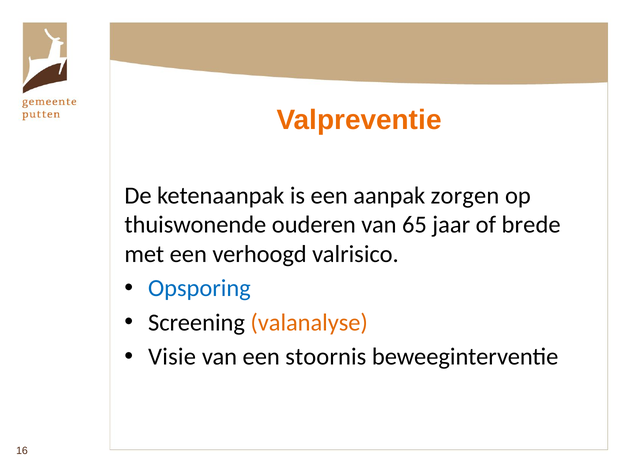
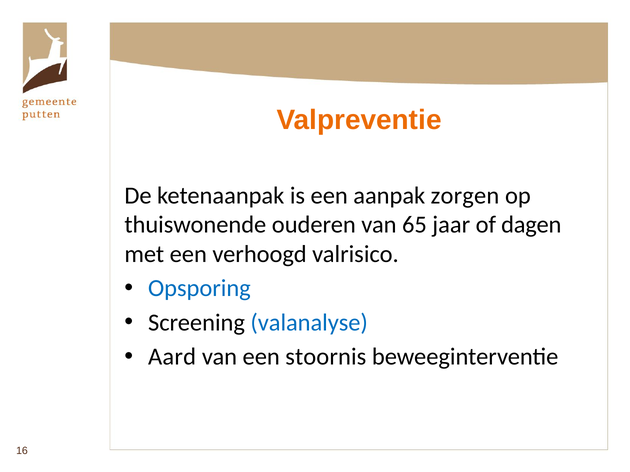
brede: brede -> dagen
valanalyse colour: orange -> blue
Visie: Visie -> Aard
